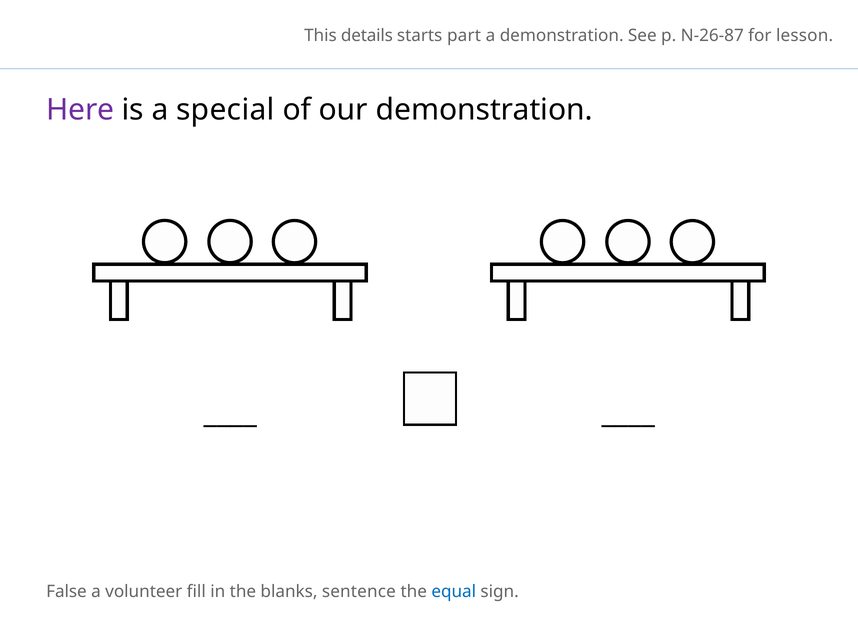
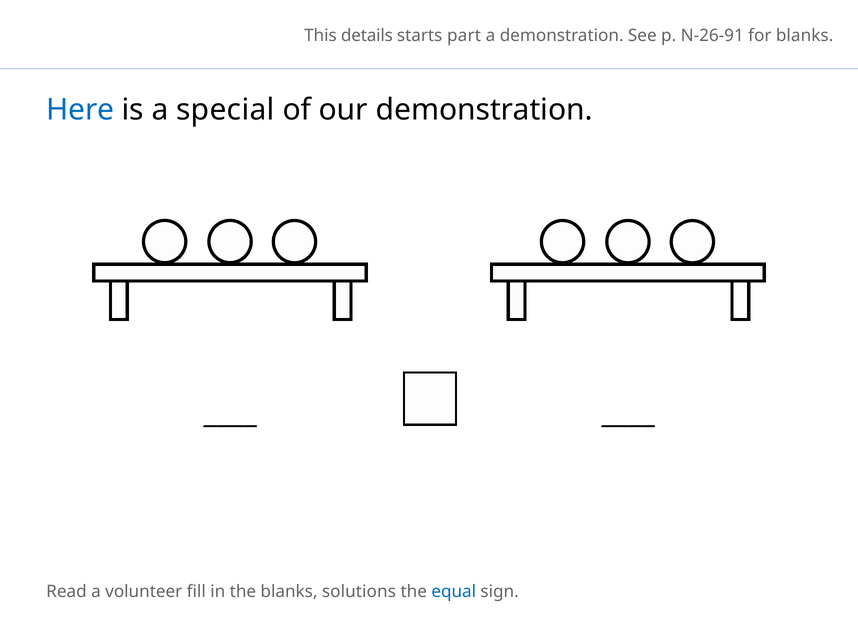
N-26-87: N-26-87 -> N-26-91
for lesson: lesson -> blanks
Here colour: purple -> blue
False: False -> Read
sentence: sentence -> solutions
